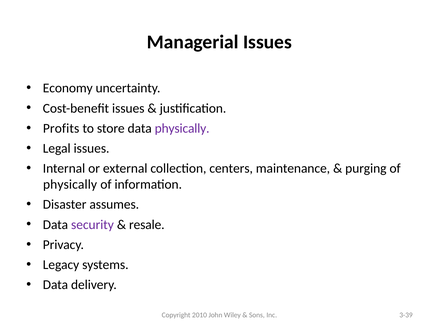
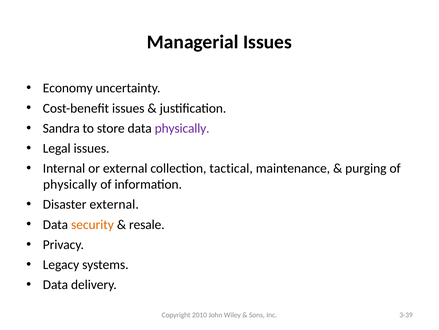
Profits: Profits -> Sandra
centers: centers -> tactical
Disaster assumes: assumes -> external
security colour: purple -> orange
